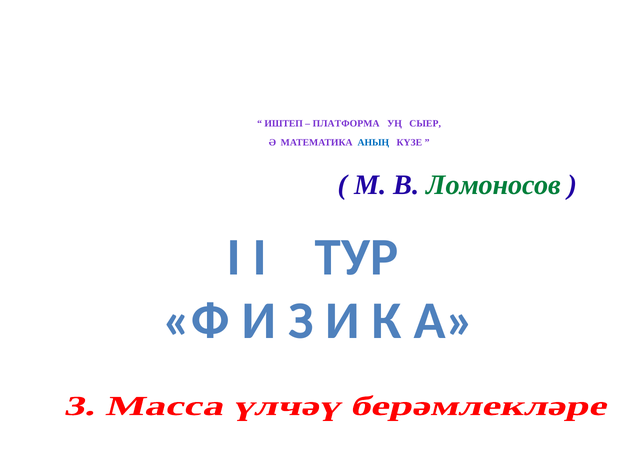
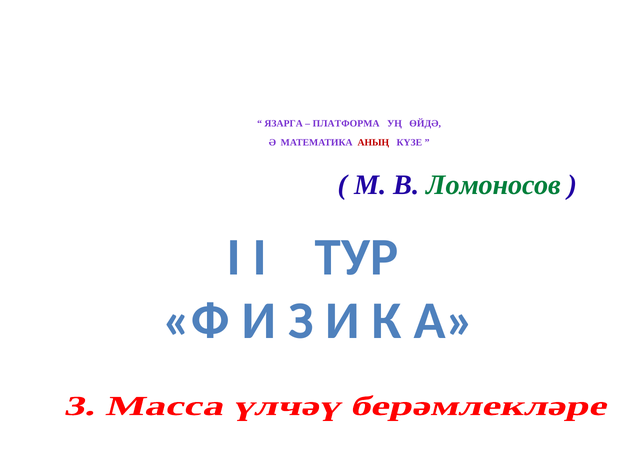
ИШТЕП: ИШТЕП -> ЯЗАРГА
СЫЕР: СЫЕР -> ӨЙДӘ
АНЫҢ colour: blue -> red
